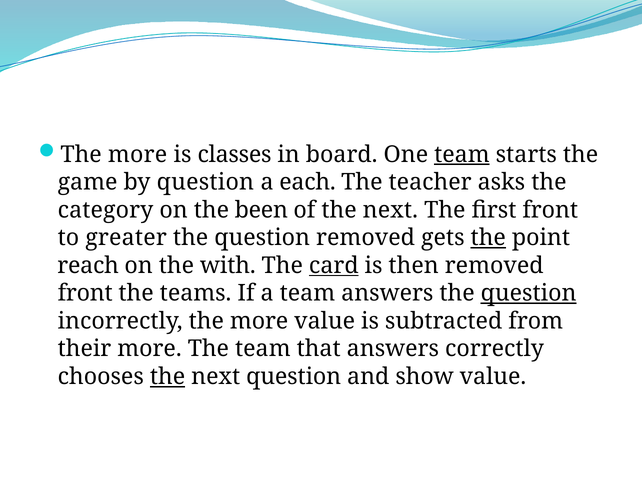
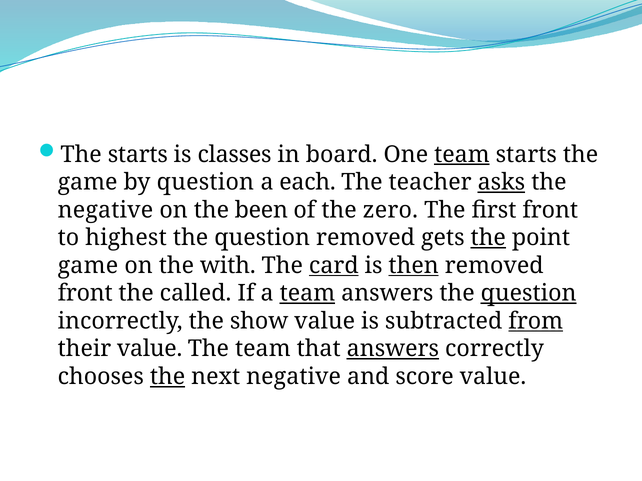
more at (138, 155): more -> starts
asks underline: none -> present
category at (105, 210): category -> negative
of the next: next -> zero
greater: greater -> highest
reach at (88, 266): reach -> game
then underline: none -> present
teams: teams -> called
team at (307, 294) underline: none -> present
incorrectly the more: more -> show
from underline: none -> present
their more: more -> value
answers at (393, 349) underline: none -> present
next question: question -> negative
show: show -> score
